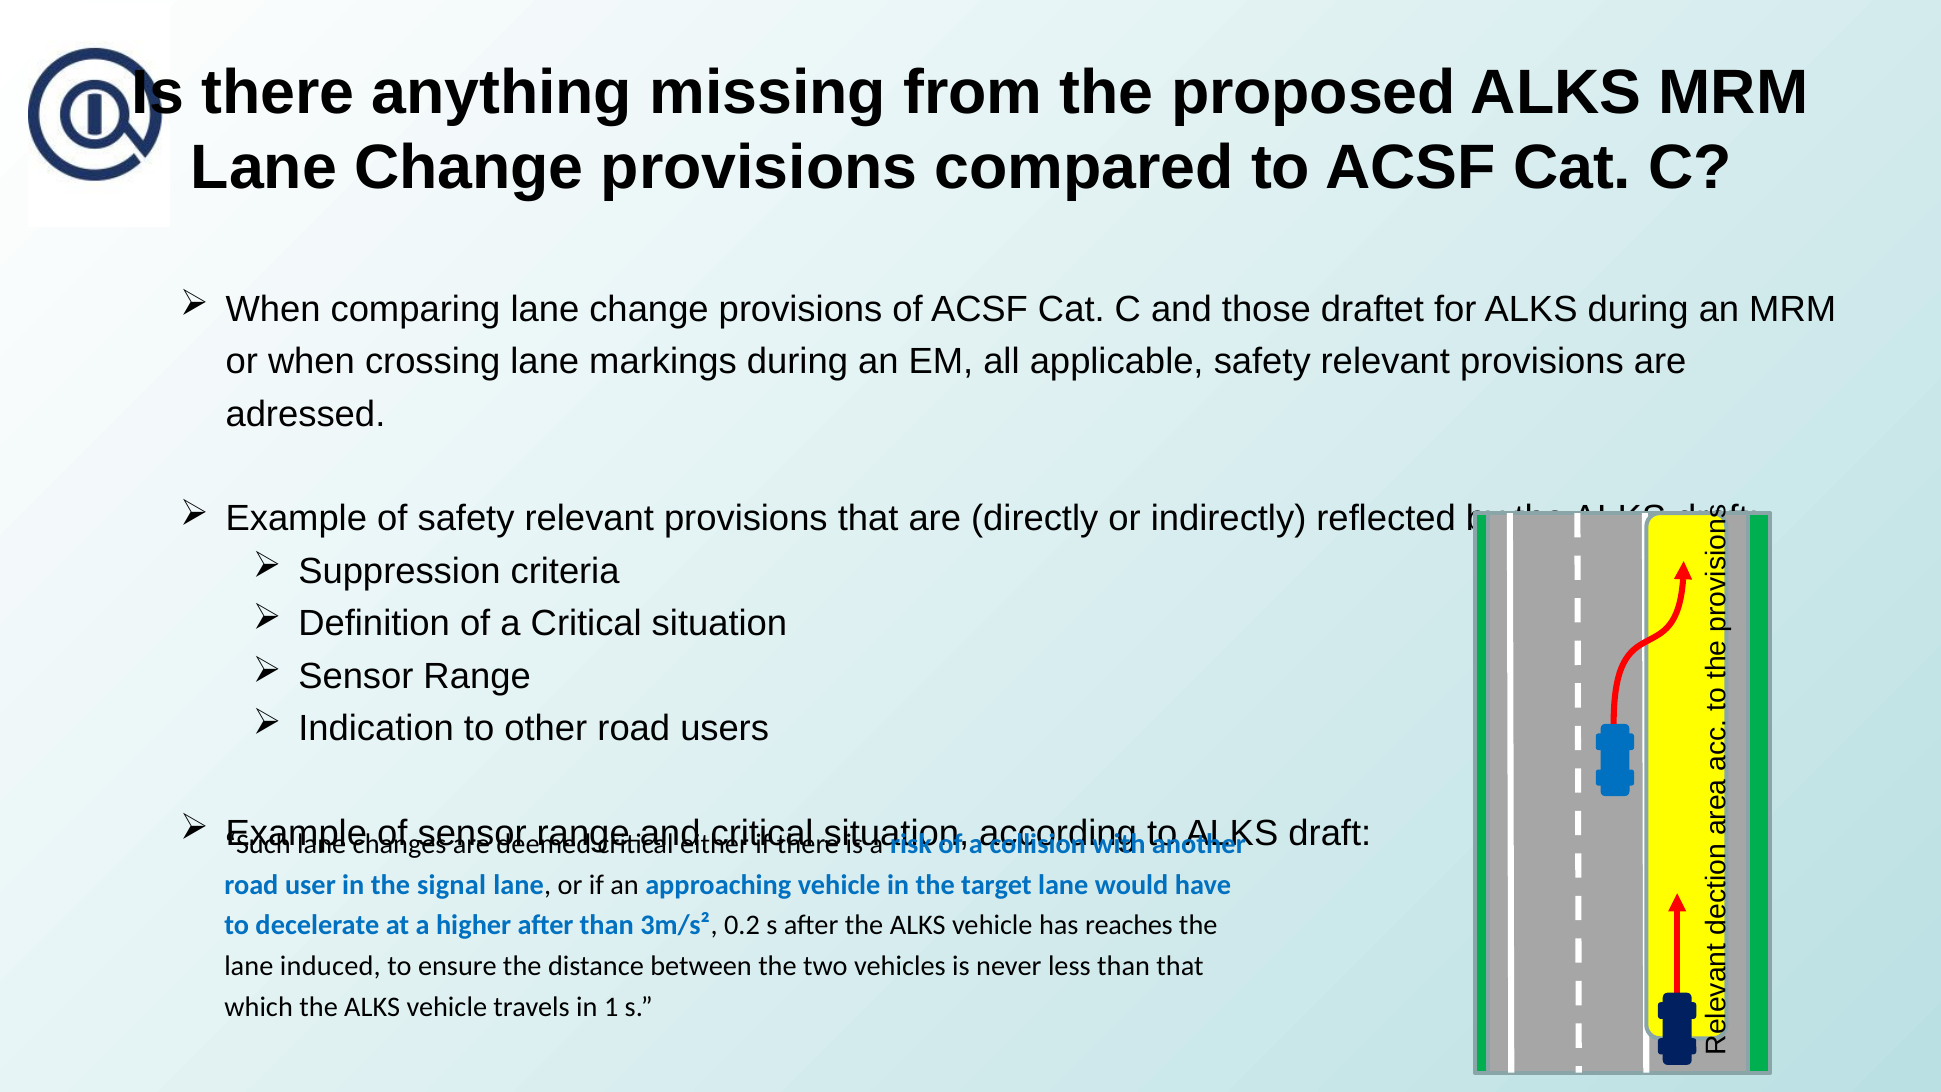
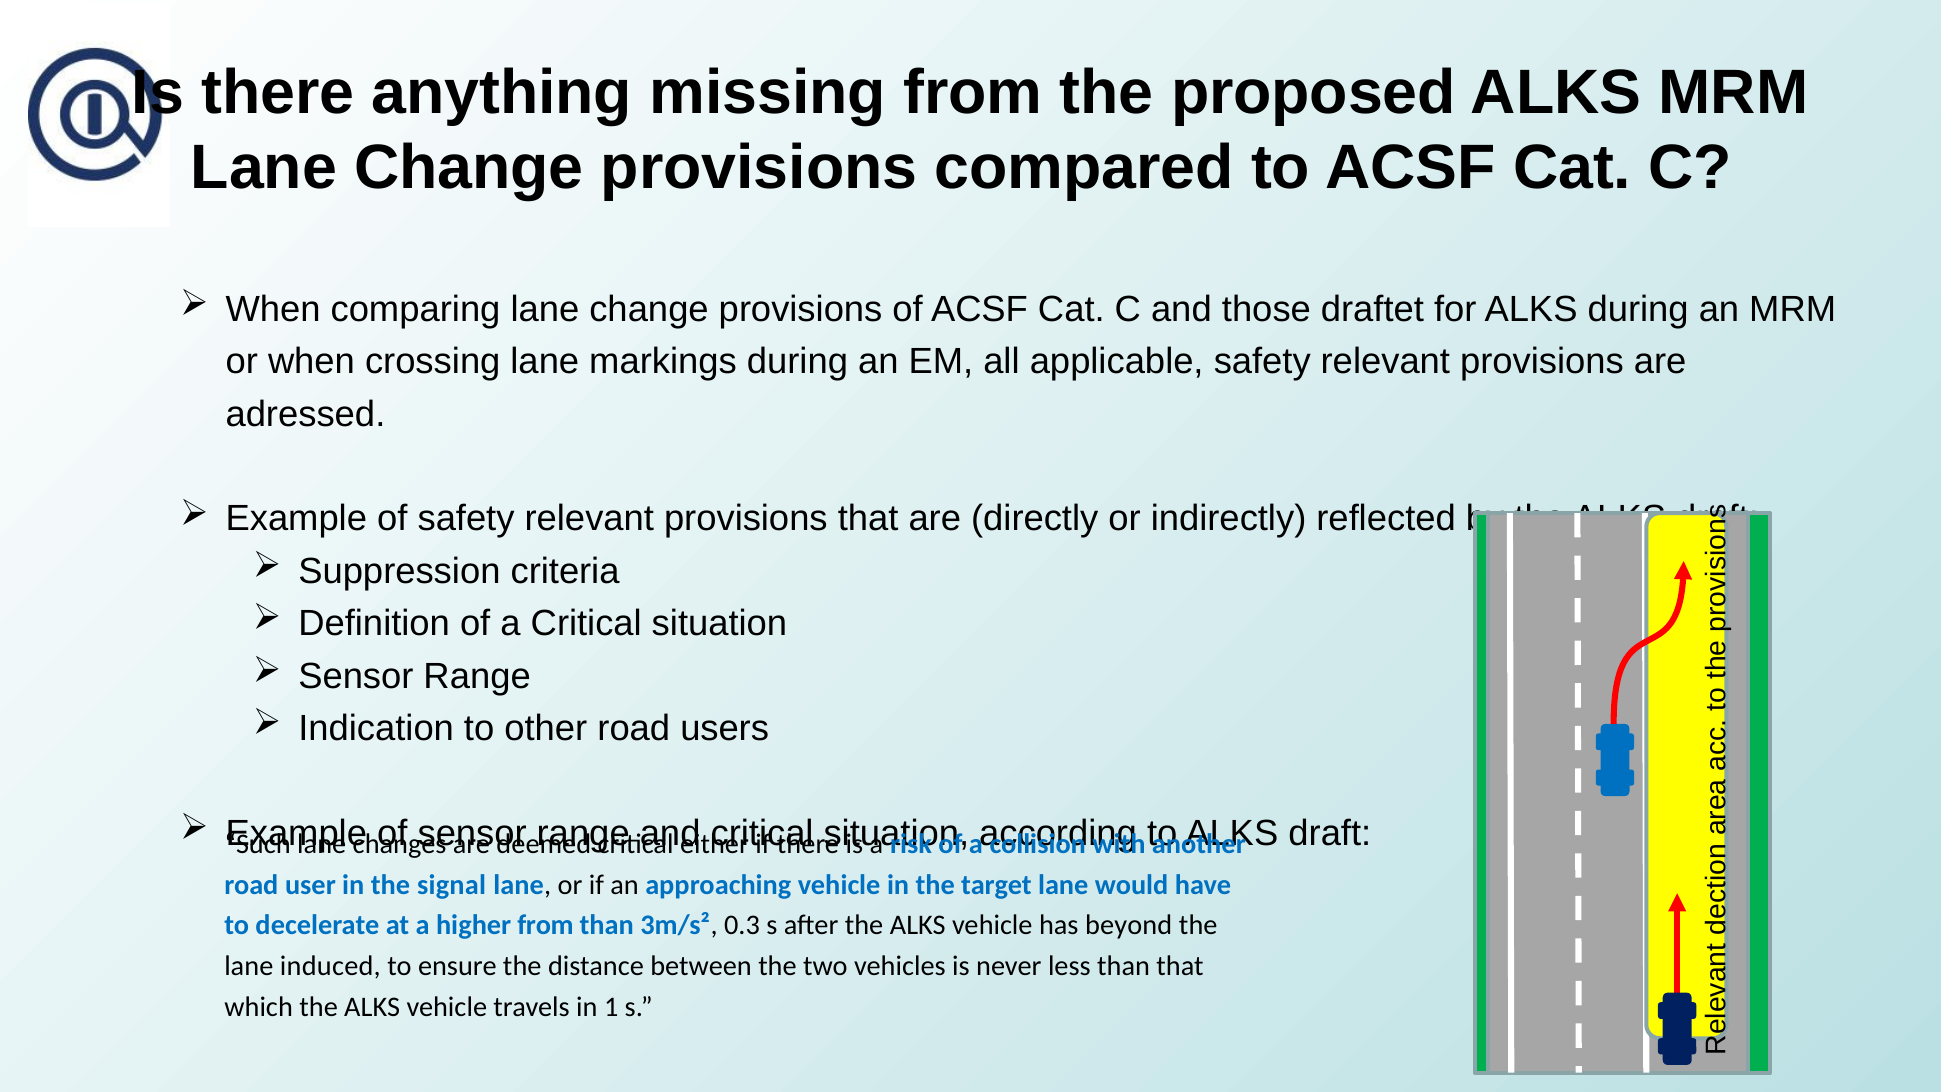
higher after: after -> from
0.2: 0.2 -> 0.3
reaches: reaches -> beyond
